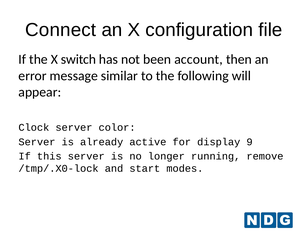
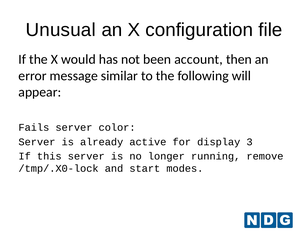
Connect: Connect -> Unusual
switch: switch -> would
Clock: Clock -> Fails
9: 9 -> 3
